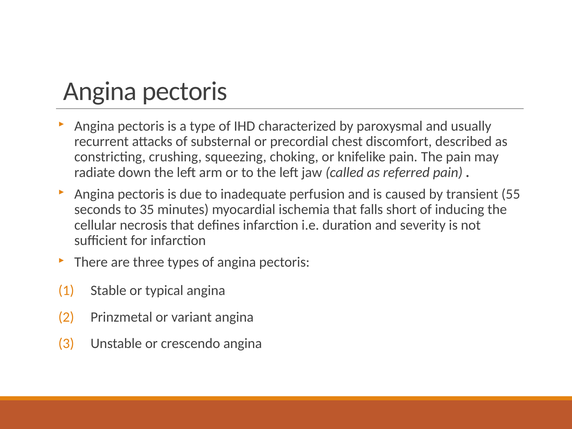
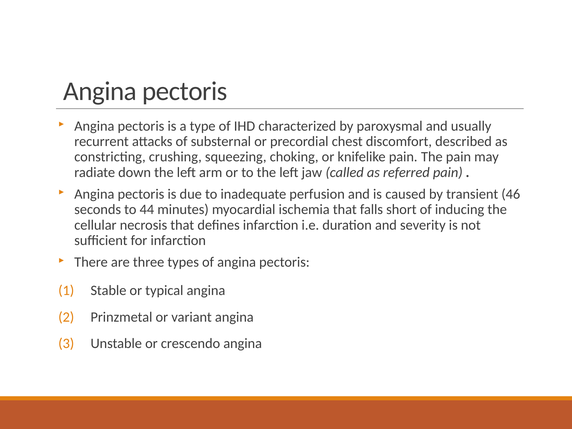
55: 55 -> 46
35: 35 -> 44
